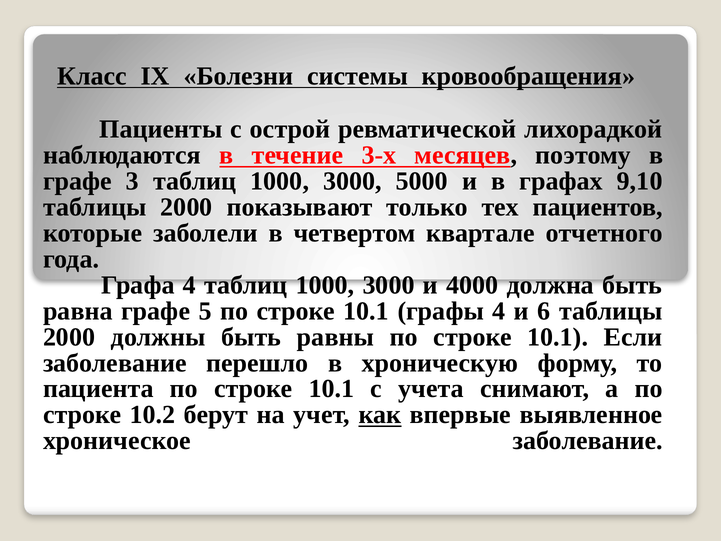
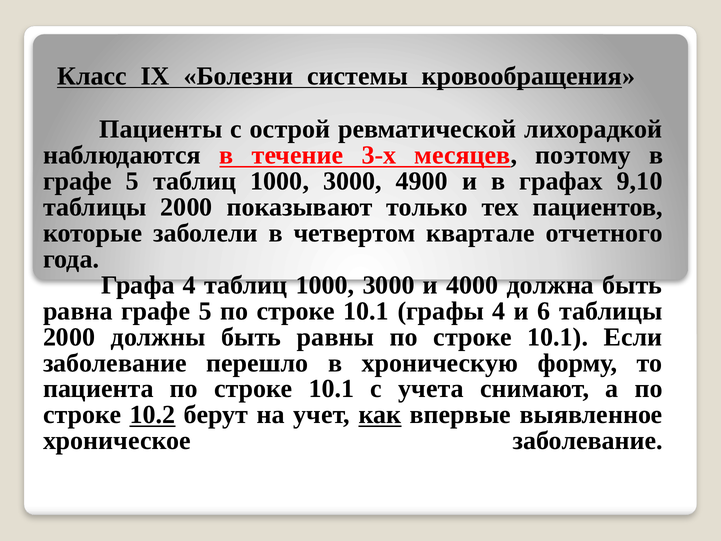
3 at (132, 181): 3 -> 5
5000: 5000 -> 4900
10.2 underline: none -> present
